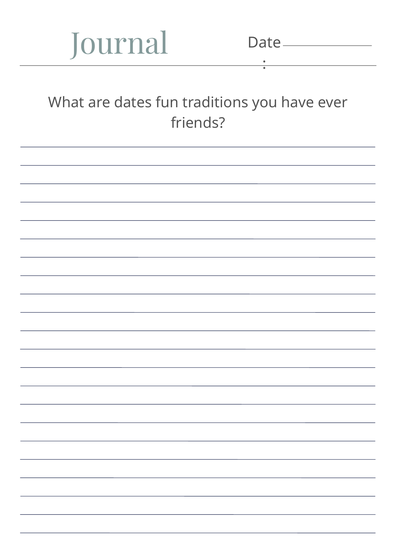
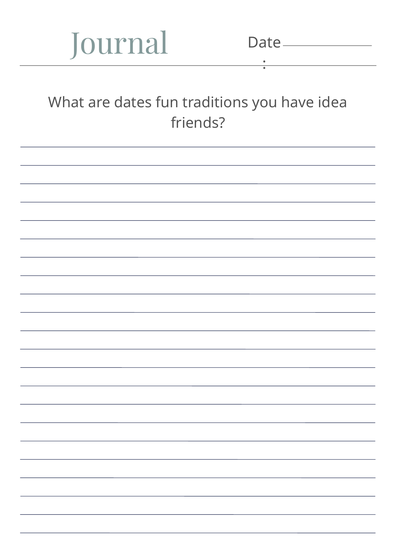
ever: ever -> idea
